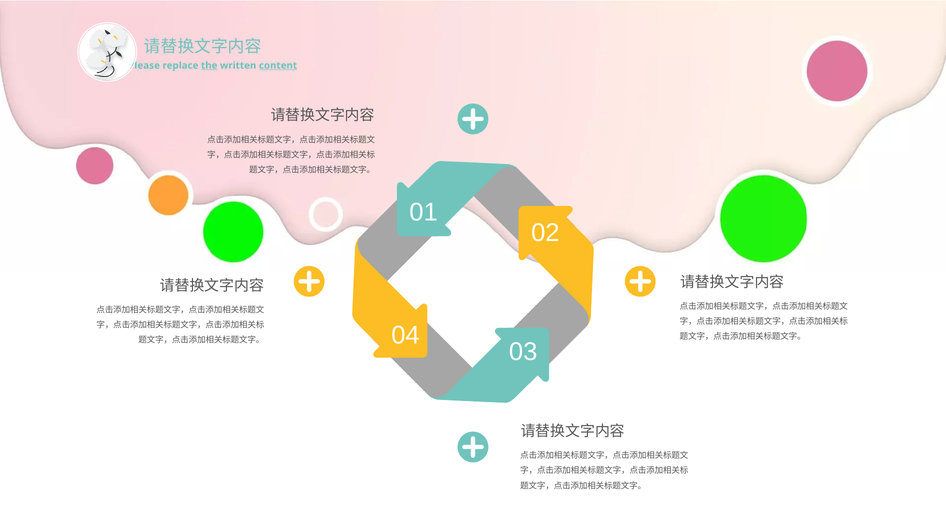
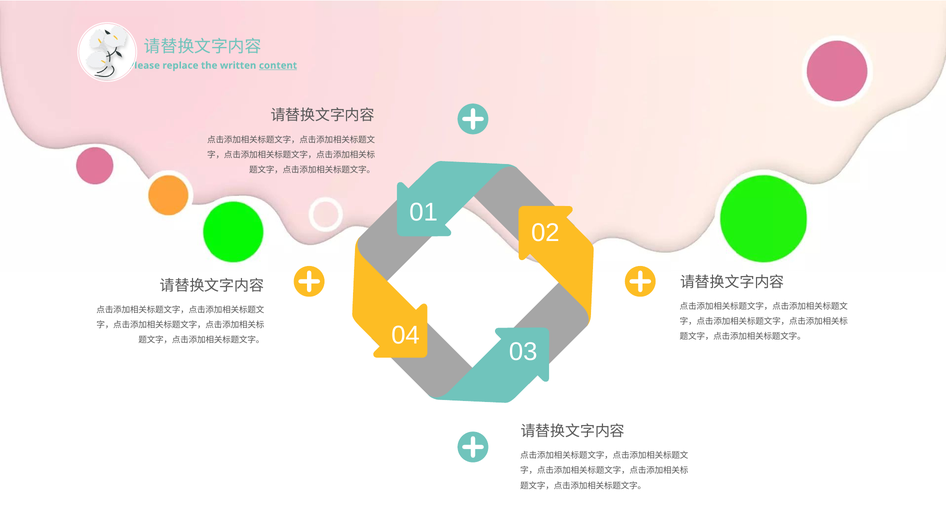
the underline: present -> none
